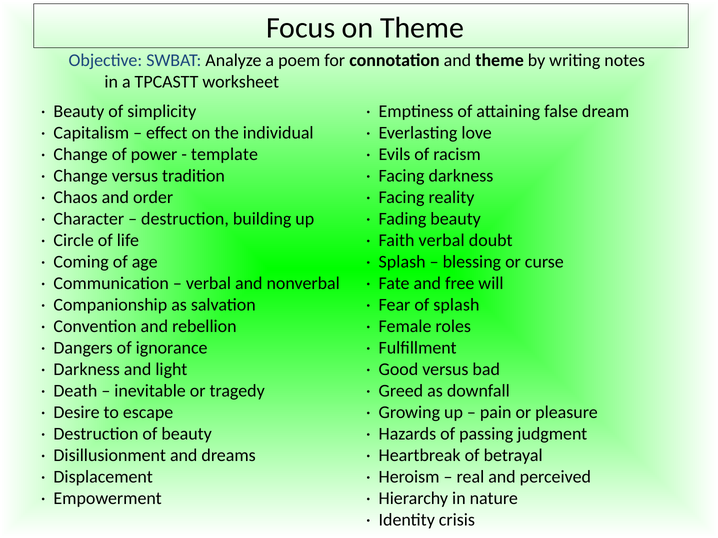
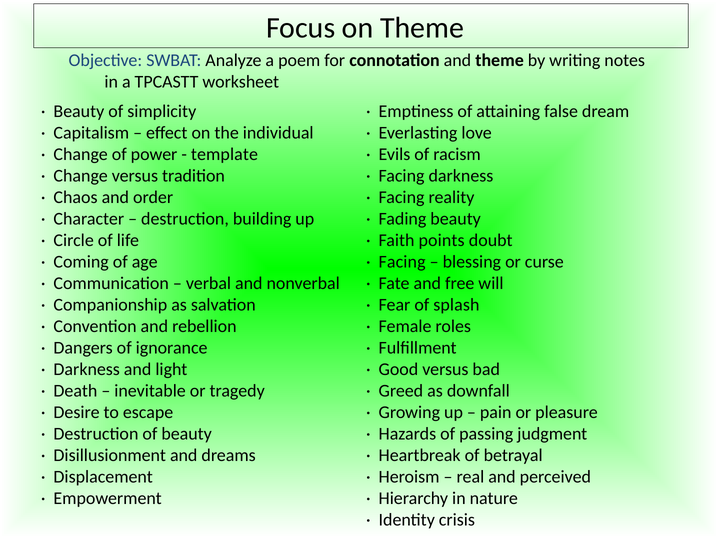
Faith verbal: verbal -> points
Splash at (402, 262): Splash -> Facing
